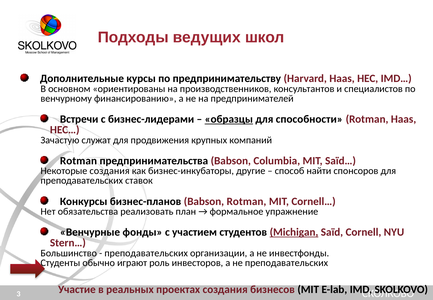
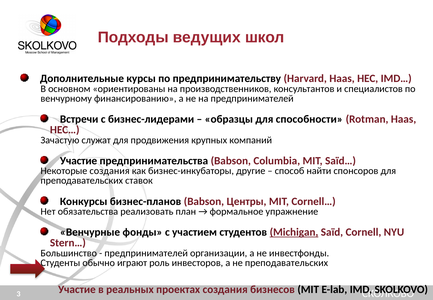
образцы underline: present -> none
Rotman at (78, 161): Rotman -> Участие
Babson Rotman: Rotman -> Центры
преподавательских at (146, 253): преподавательских -> предпринимателей
